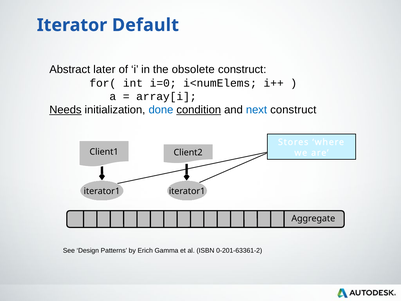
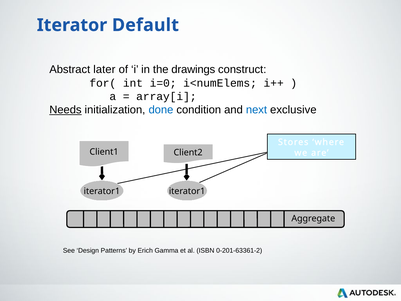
obsolete: obsolete -> drawings
condition underline: present -> none
next construct: construct -> exclusive
